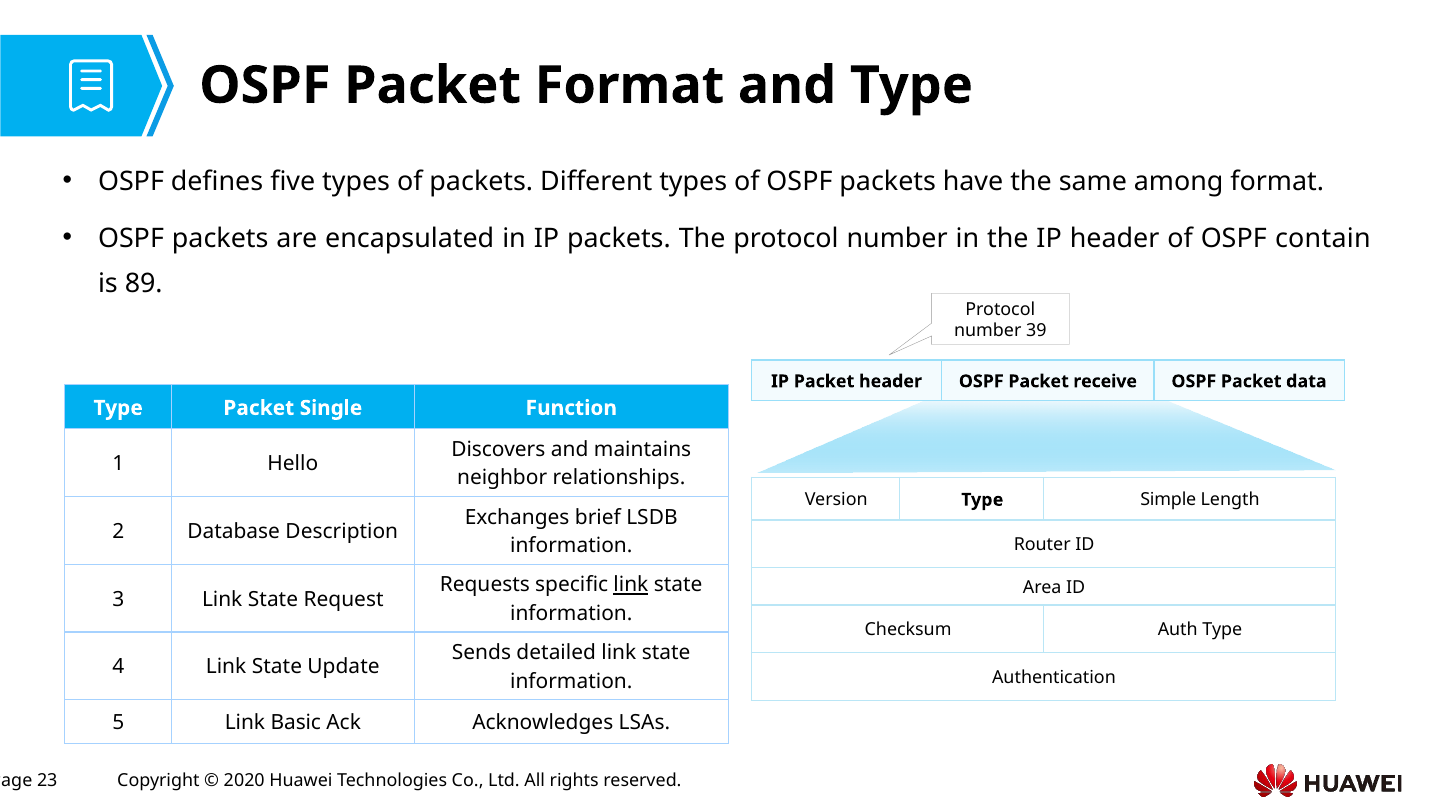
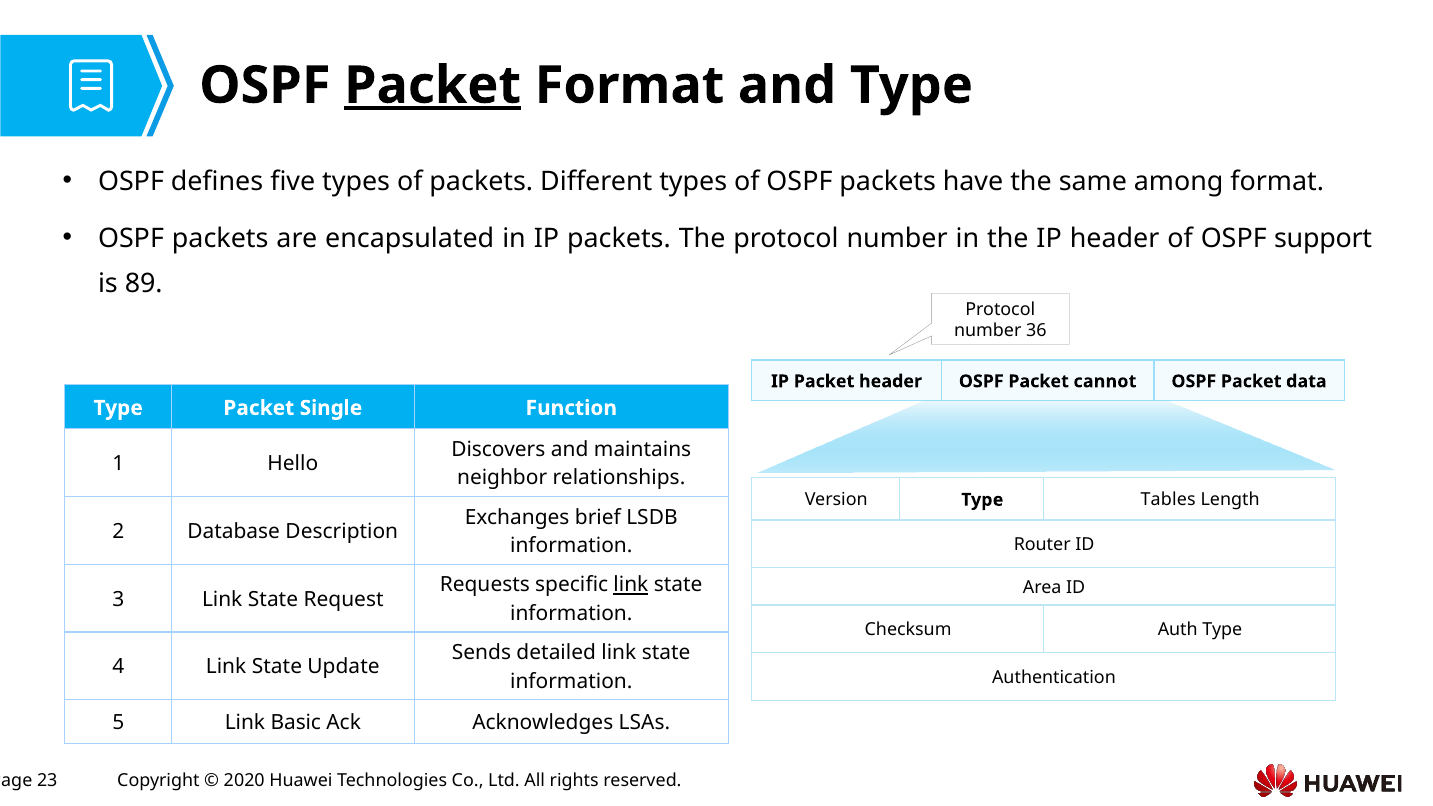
Packet at (433, 86) underline: none -> present
contain: contain -> support
39: 39 -> 36
receive: receive -> cannot
Simple: Simple -> Tables
